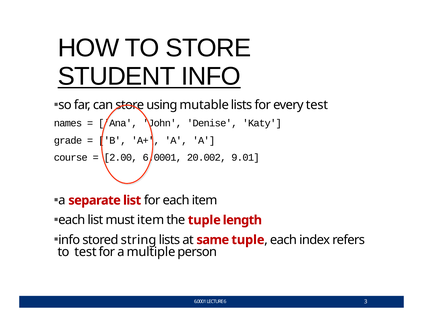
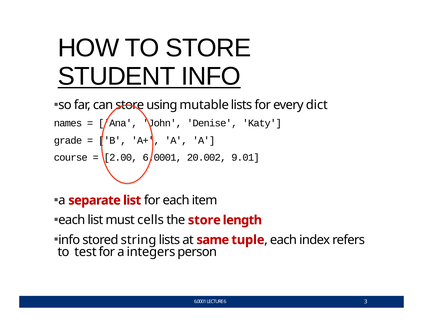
every test: test -> dict
must item: item -> cells
the tuple: tuple -> store
multiple: multiple -> integers
